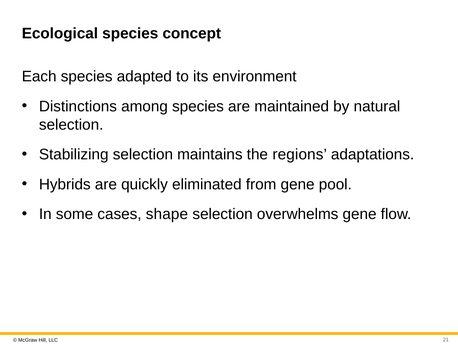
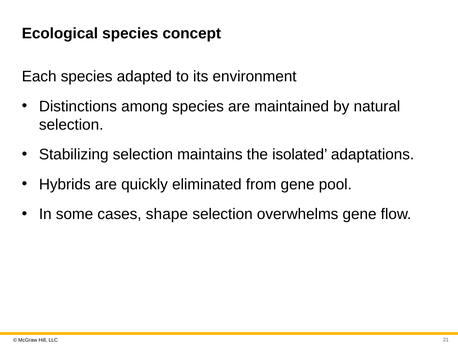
regions: regions -> isolated
